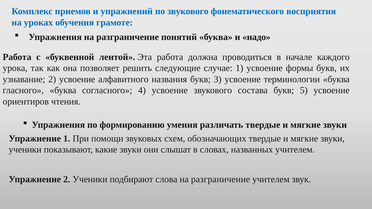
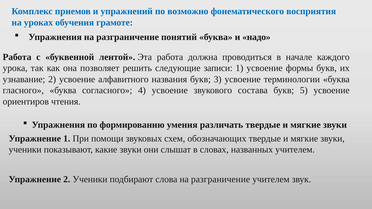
по звукового: звукового -> возможно
случае: случае -> записи
